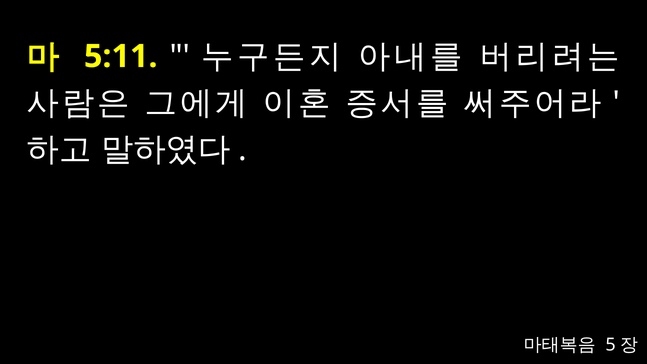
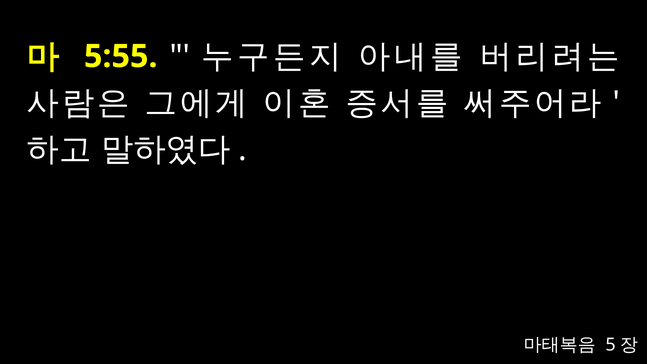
5:11: 5:11 -> 5:55
